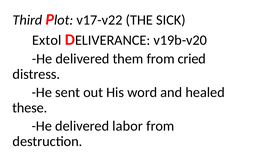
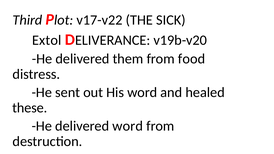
cried: cried -> food
delivered labor: labor -> word
